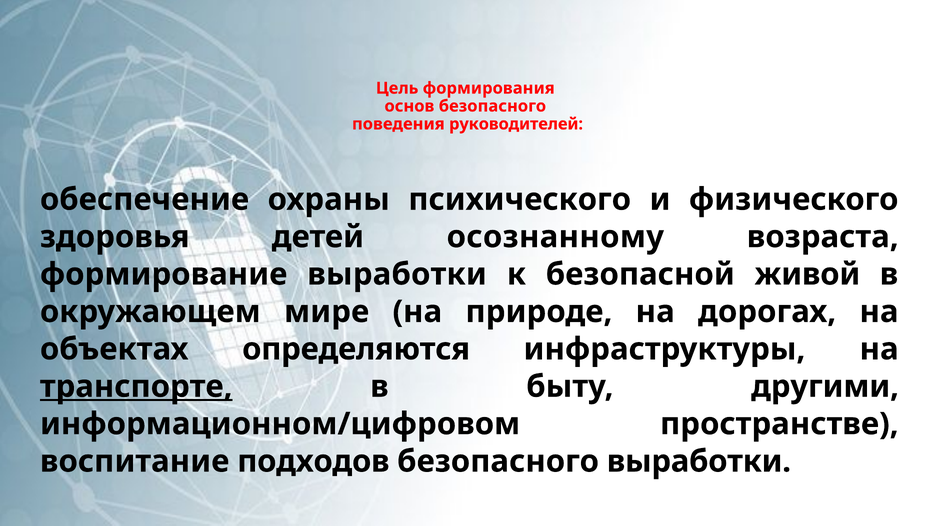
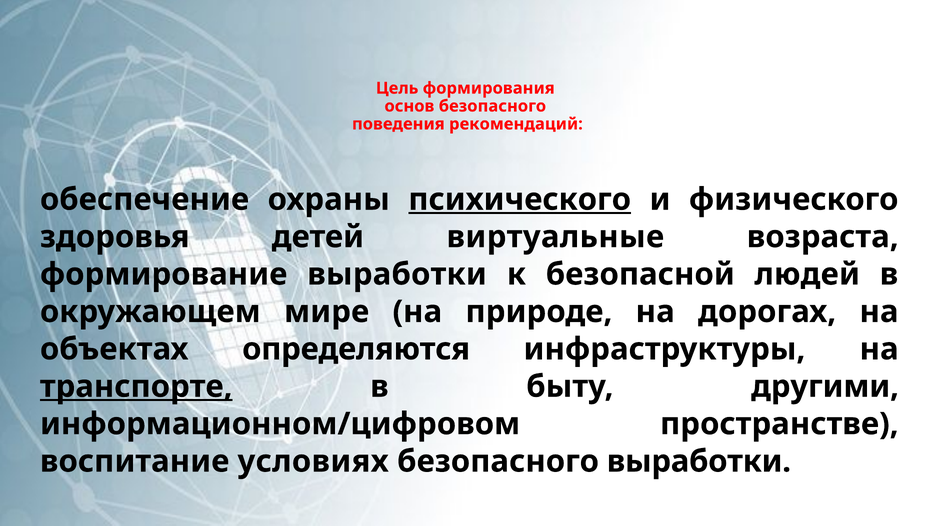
руководителей: руководителей -> рекомендаций
психического underline: none -> present
осознанному: осознанному -> виртуальные
живой: живой -> людей
подходов: подходов -> условиях
